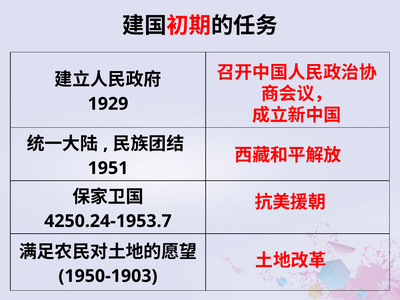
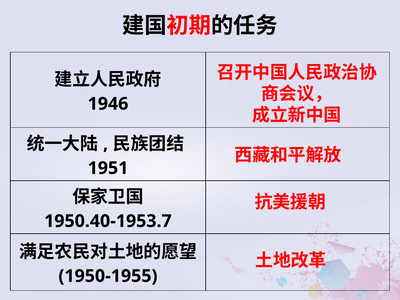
1929: 1929 -> 1946
4250.24-1953.7: 4250.24-1953.7 -> 1950.40-1953.7
1950-1903: 1950-1903 -> 1950-1955
